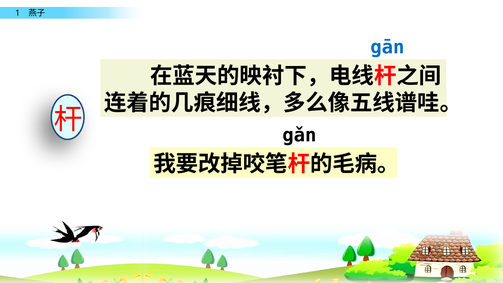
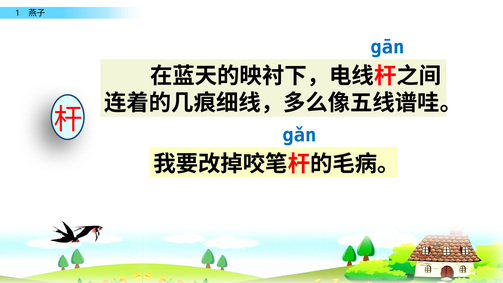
gǎn colour: black -> blue
